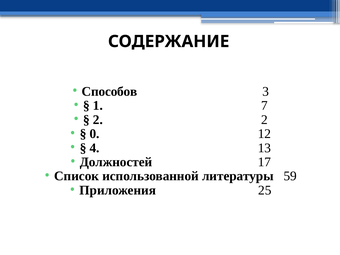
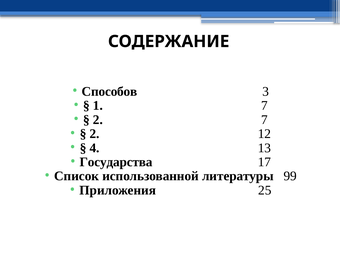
2 2: 2 -> 7
0 at (95, 134): 0 -> 2
Должностей: Должностей -> Государства
59: 59 -> 99
